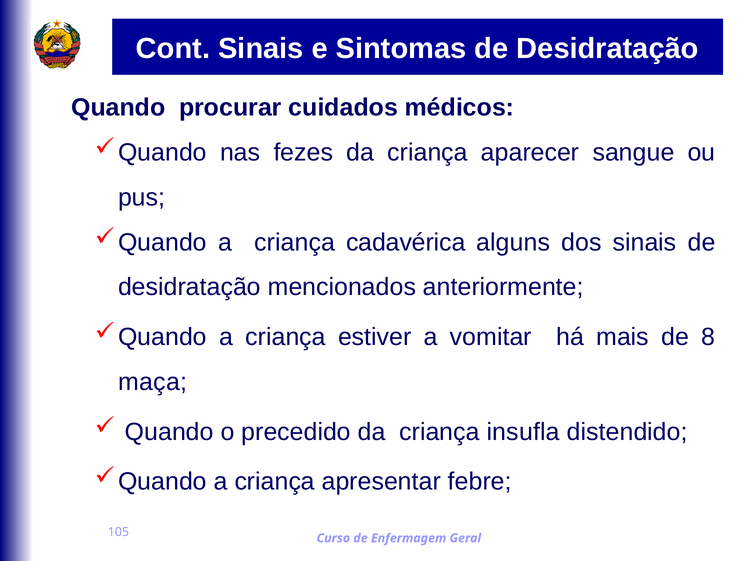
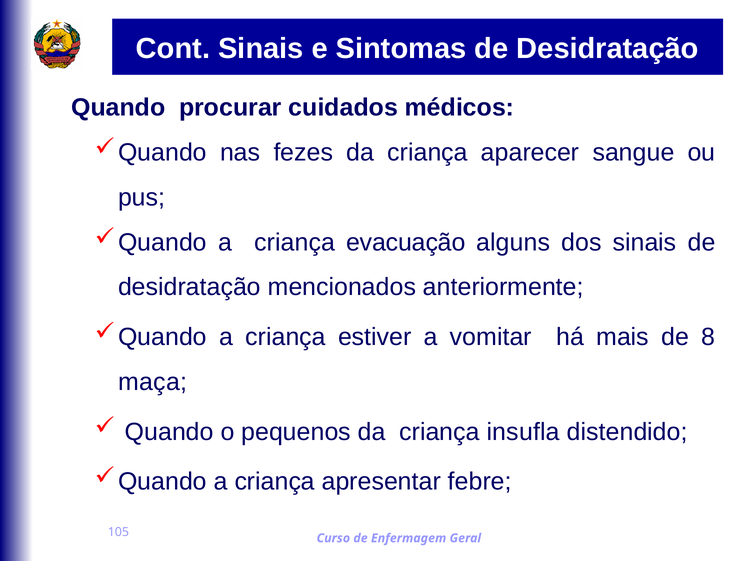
cadavérica: cadavérica -> evacuação
precedido: precedido -> pequenos
